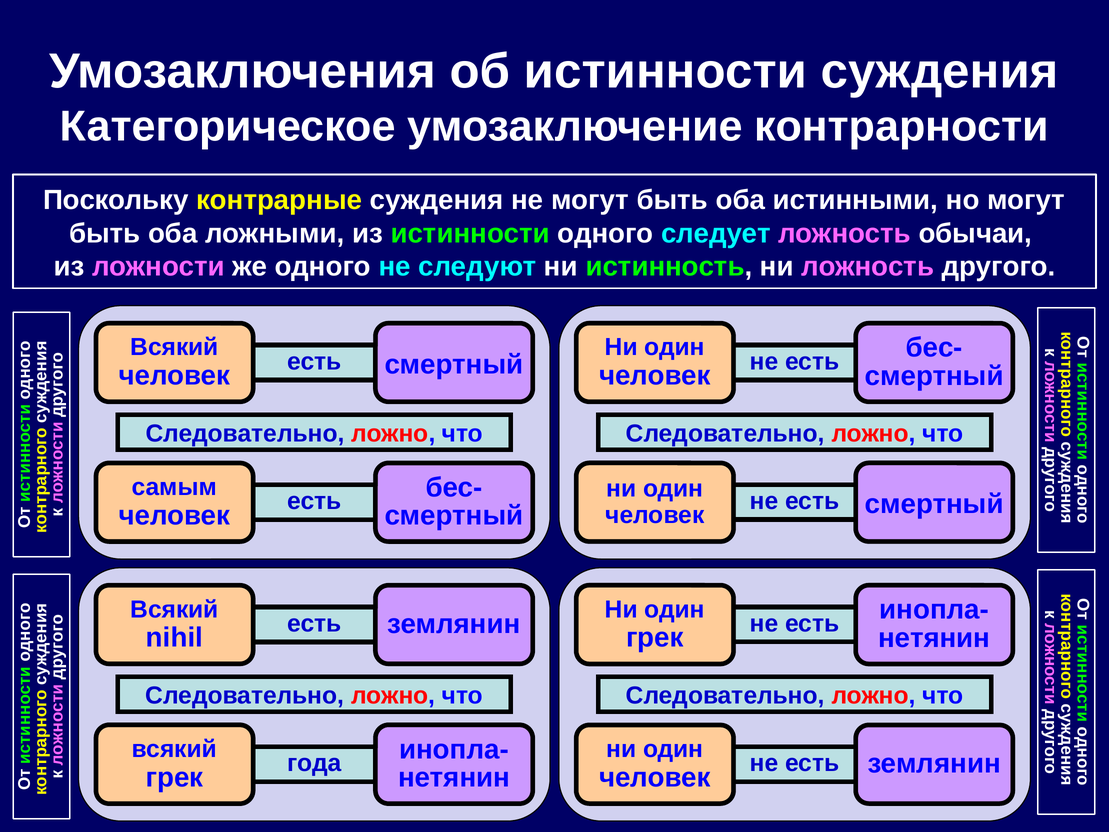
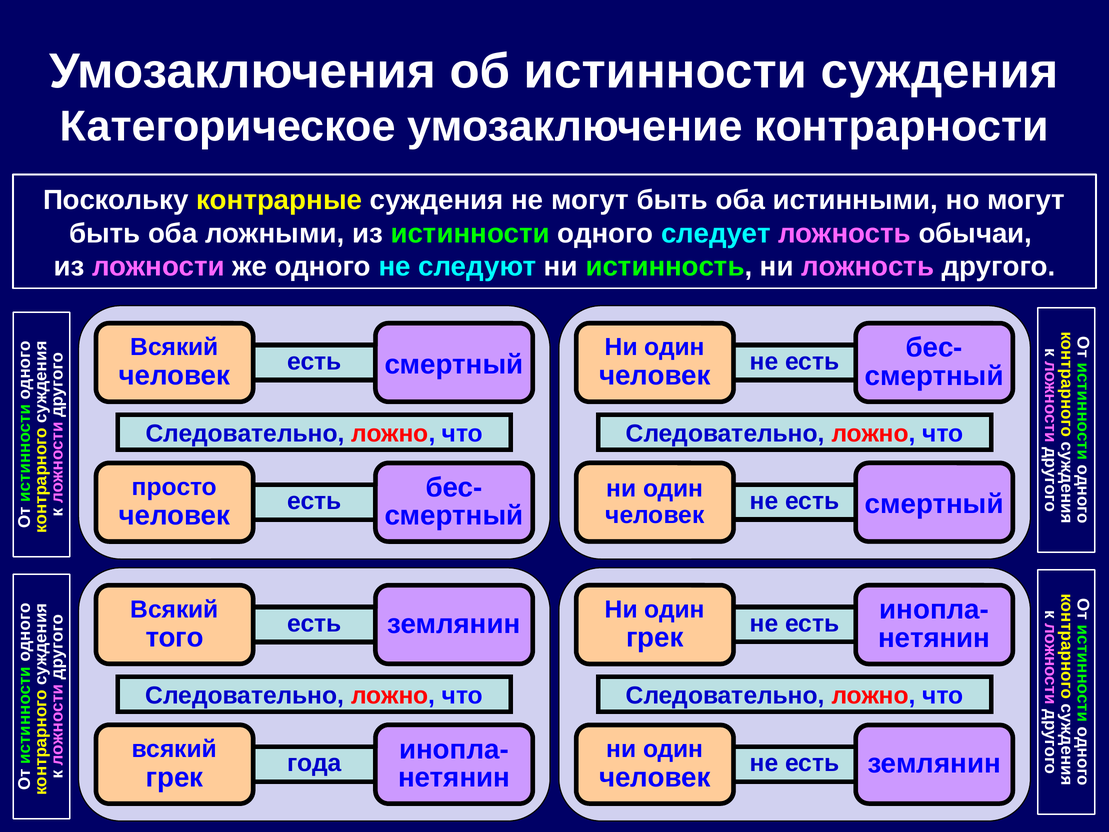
самым: самым -> просто
nihil: nihil -> того
